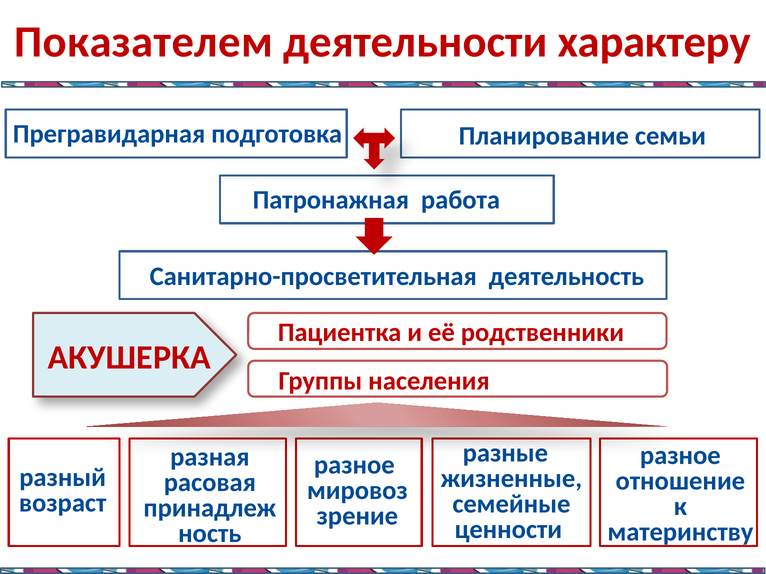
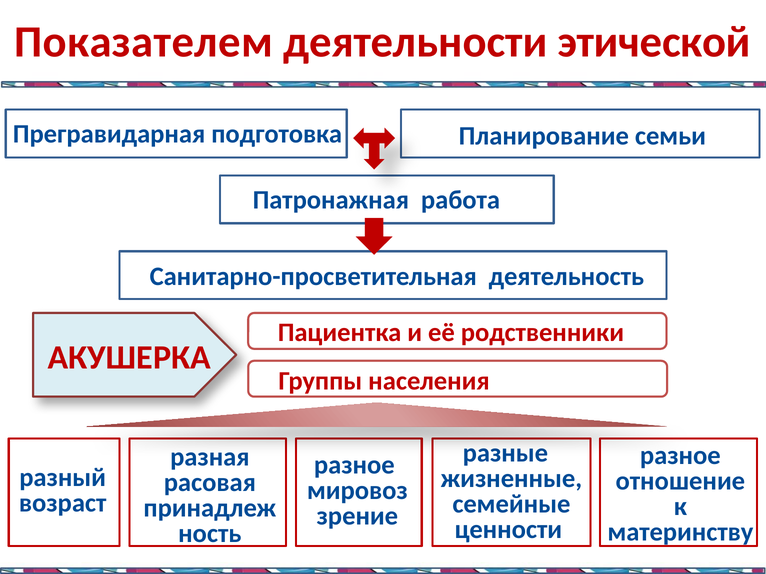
характеру: характеру -> этической
